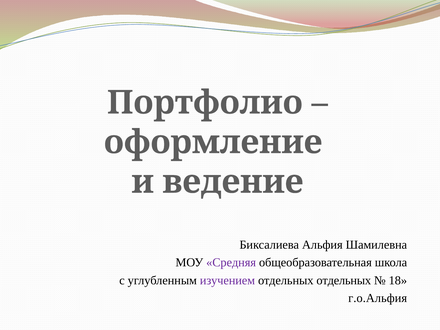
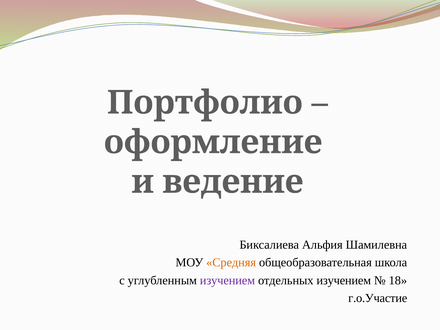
Средняя colour: purple -> orange
отдельных отдельных: отдельных -> изучением
г.о.Альфия: г.о.Альфия -> г.о.Участие
